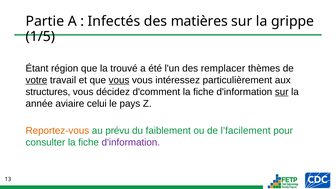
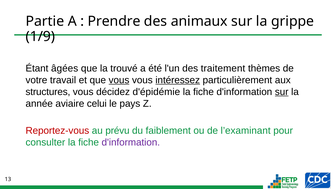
Infectés: Infectés -> Prendre
matières: matières -> animaux
1/5: 1/5 -> 1/9
région: région -> âgées
remplacer: remplacer -> traitement
votre underline: present -> none
intéressez underline: none -> present
d'comment: d'comment -> d'épidémie
Reportez-vous colour: orange -> red
l’facilement: l’facilement -> l’examinant
